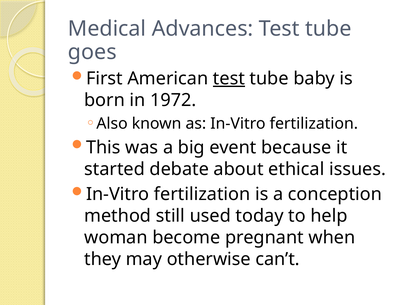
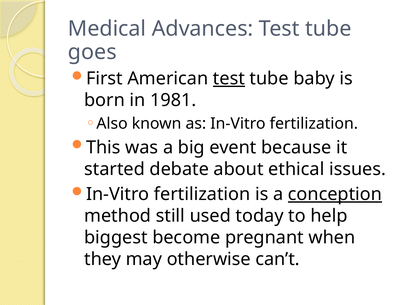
1972: 1972 -> 1981
conception underline: none -> present
woman: woman -> biggest
